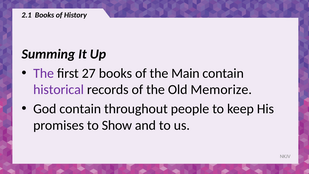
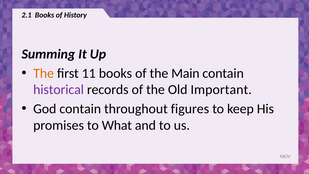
The at (44, 73) colour: purple -> orange
27: 27 -> 11
Memorize: Memorize -> Important
people: people -> figures
Show: Show -> What
